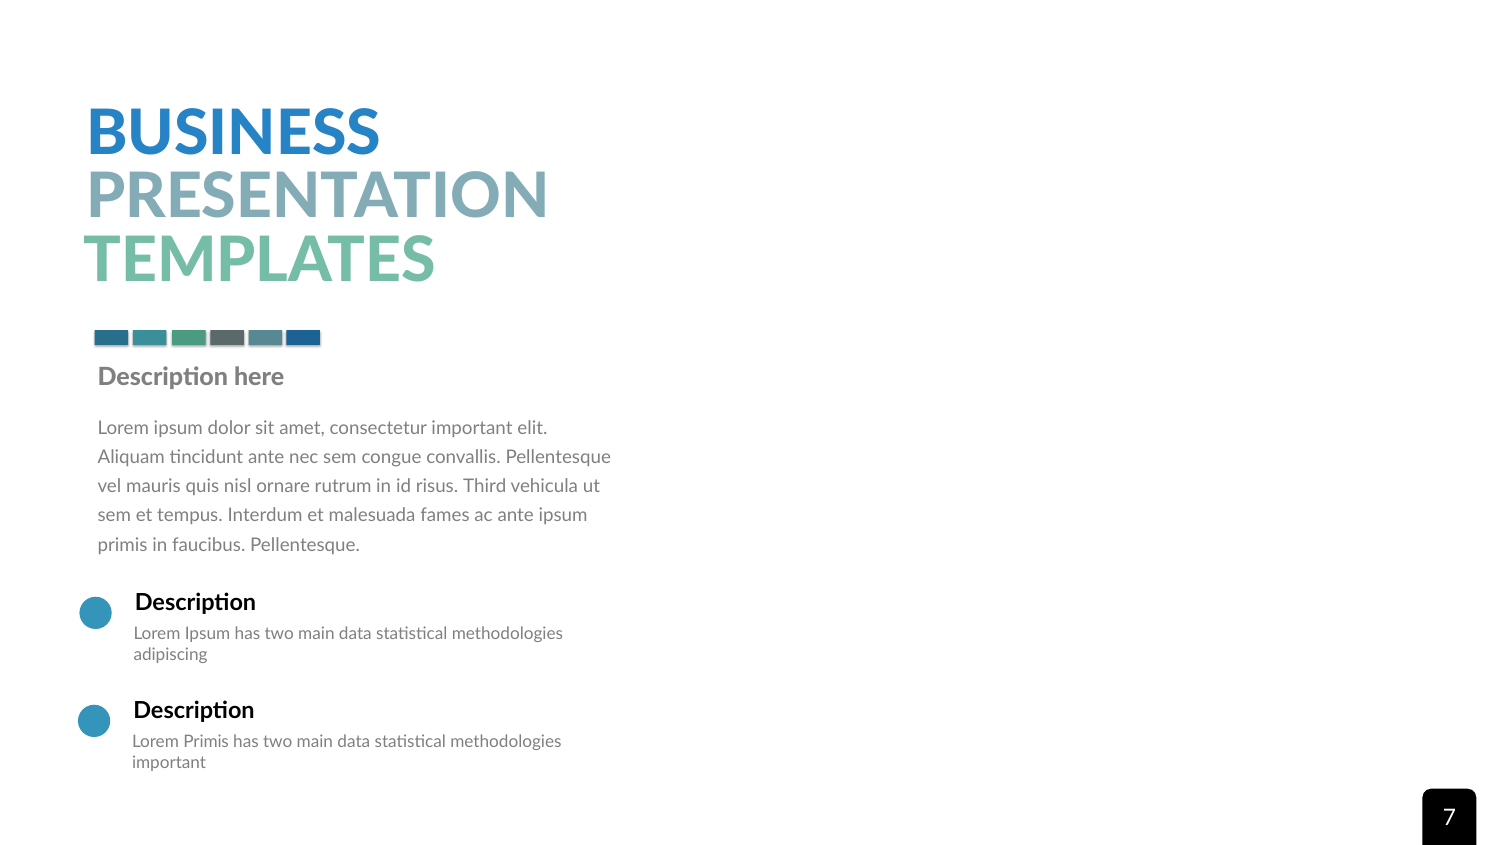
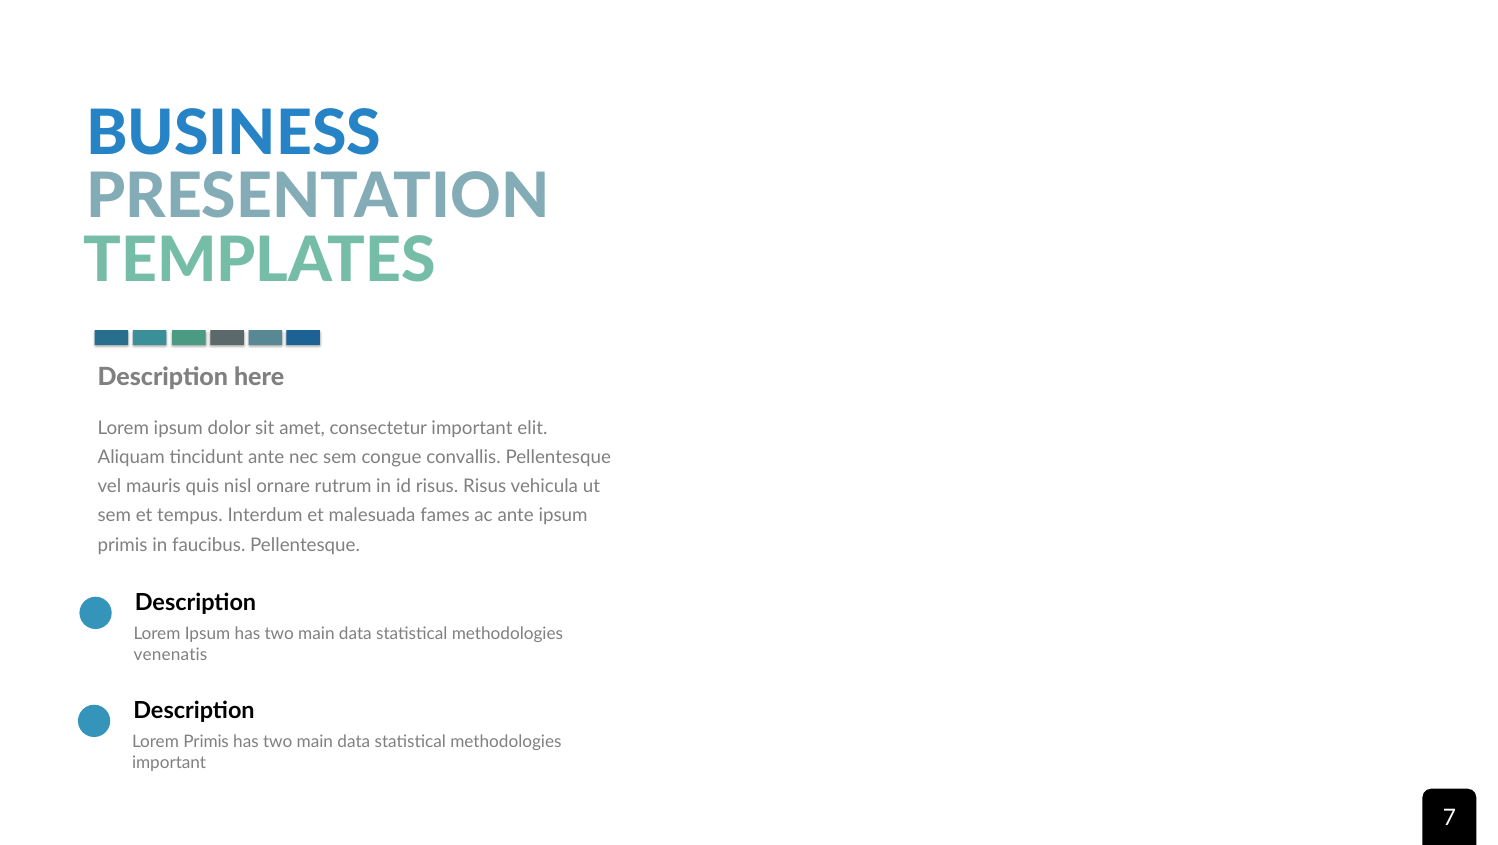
risus Third: Third -> Risus
adipiscing: adipiscing -> venenatis
